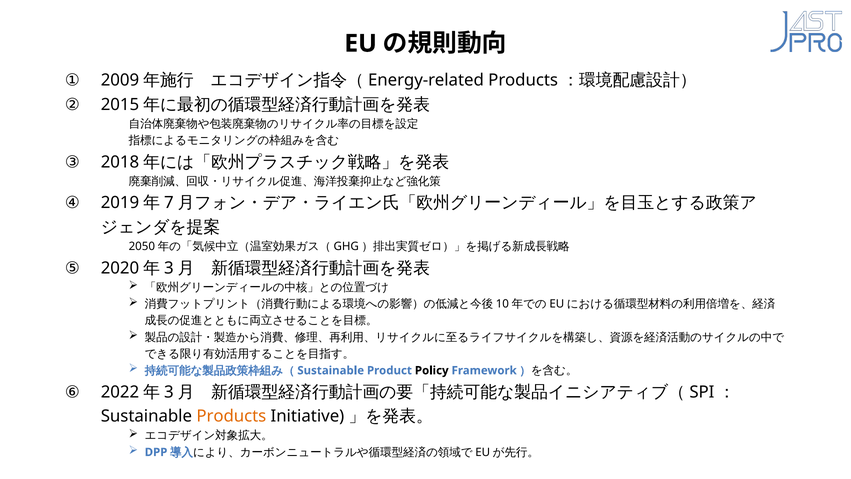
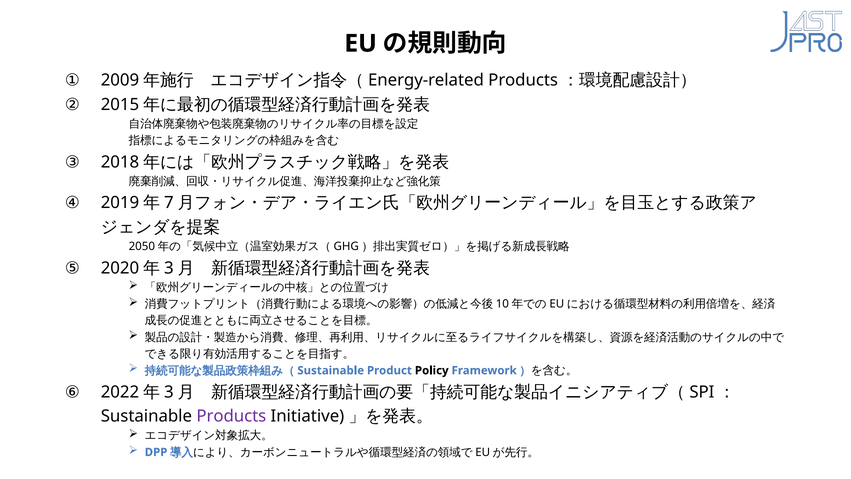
Products at (231, 416) colour: orange -> purple
